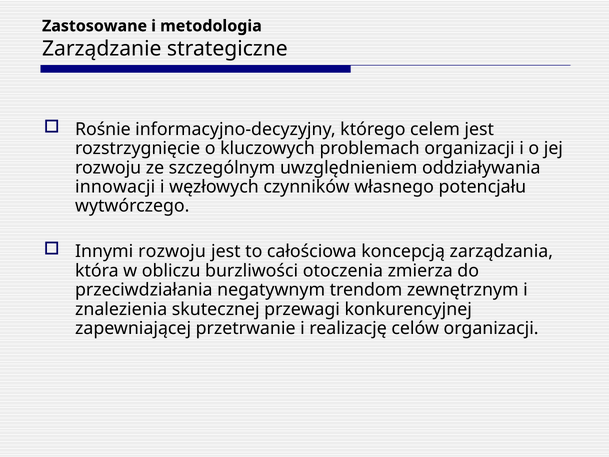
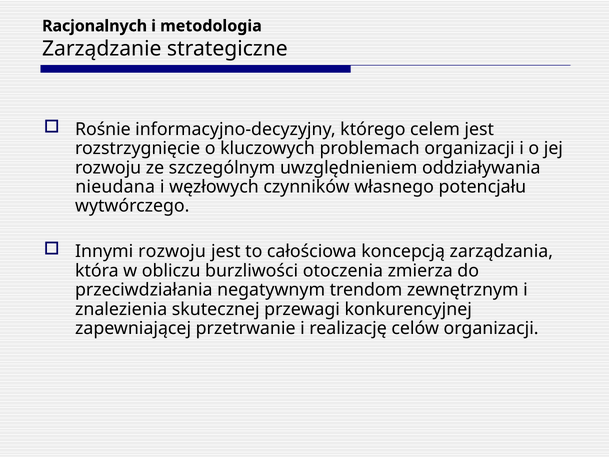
Zastosowane: Zastosowane -> Racjonalnych
innowacji: innowacji -> nieudana
